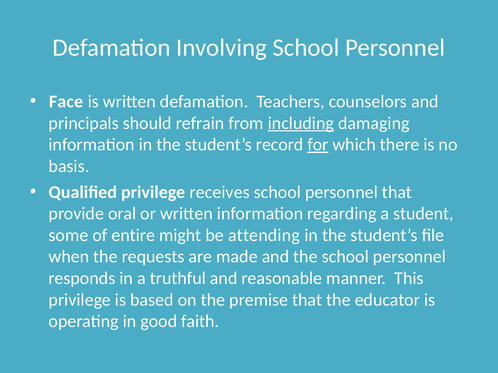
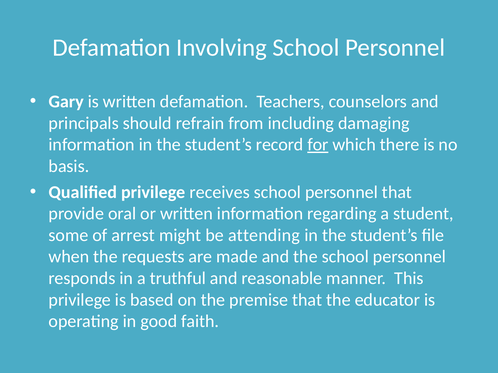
Face: Face -> Gary
including underline: present -> none
entire: entire -> arrest
